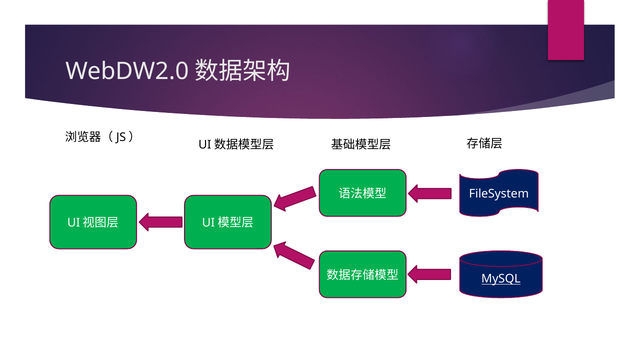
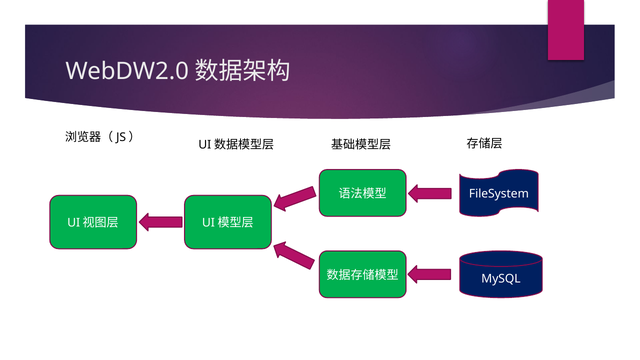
MySQL underline: present -> none
